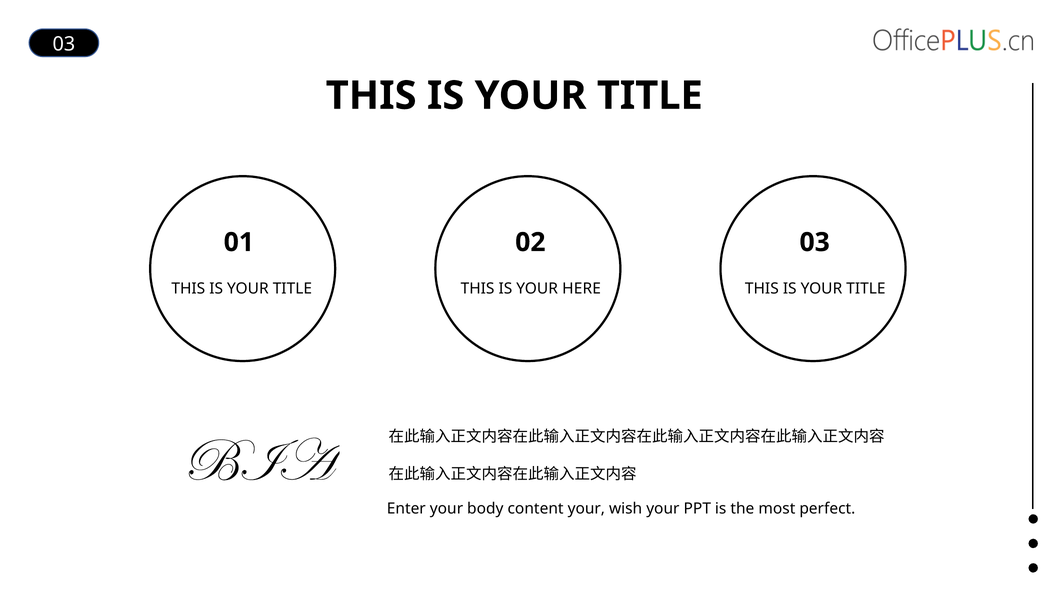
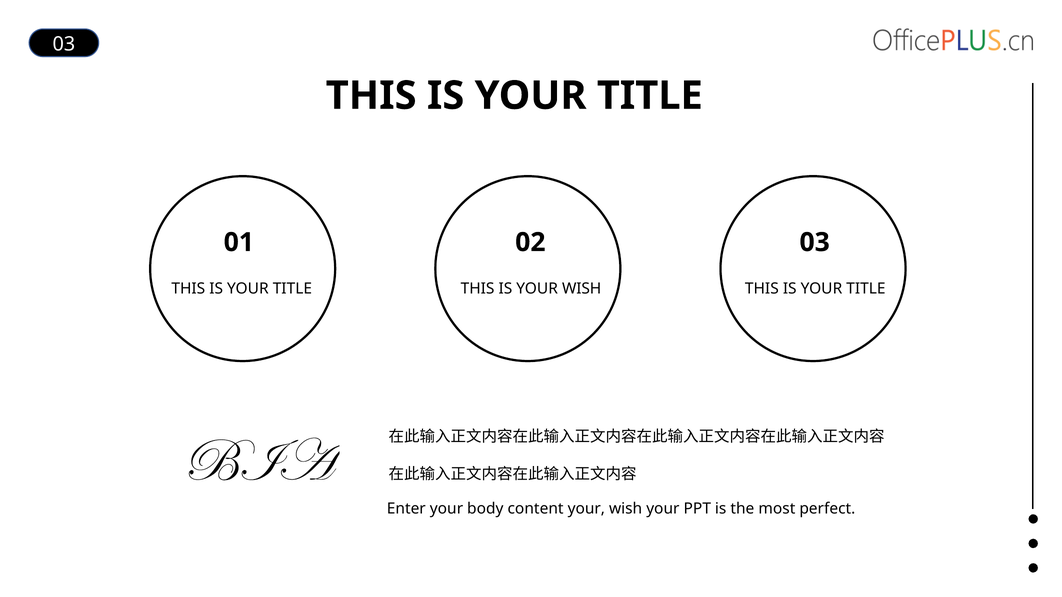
IS YOUR HERE: HERE -> WISH
